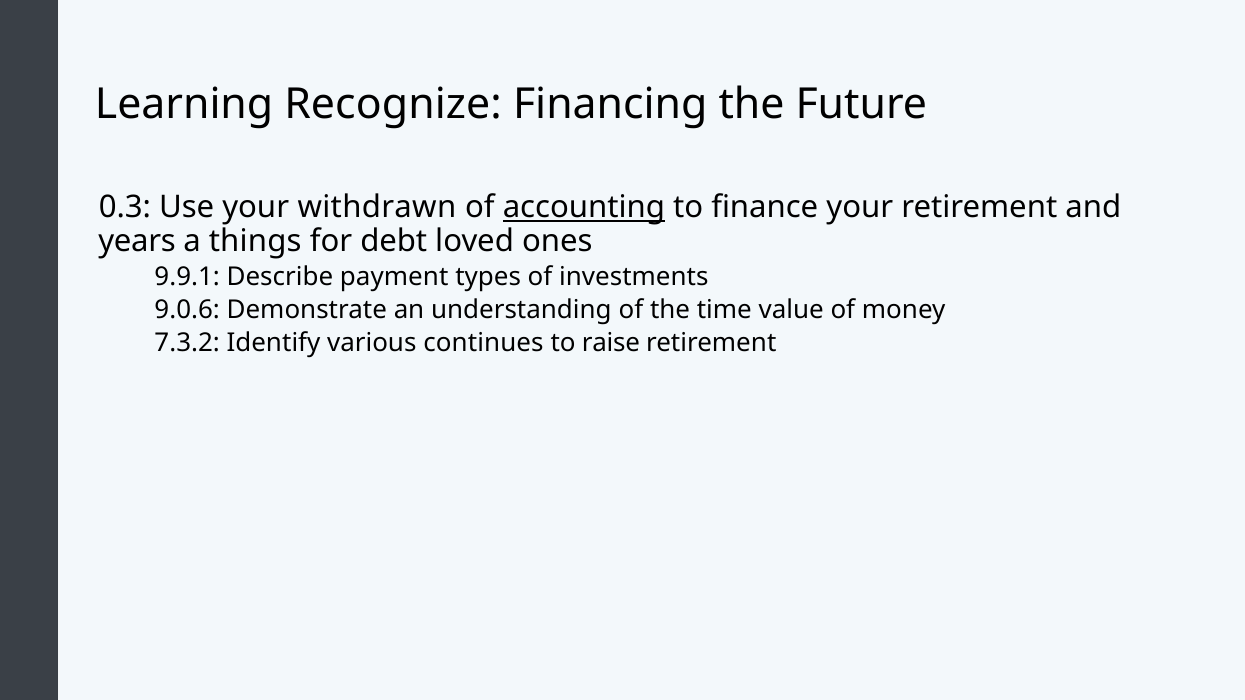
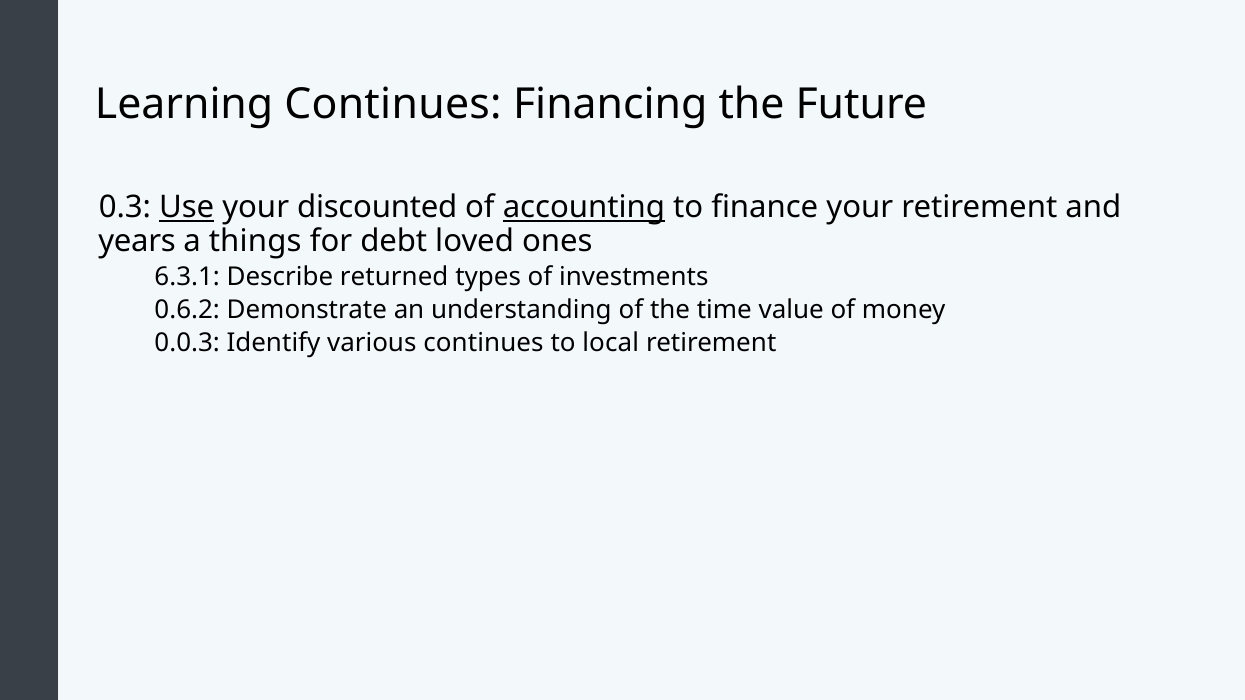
Learning Recognize: Recognize -> Continues
Use underline: none -> present
withdrawn: withdrawn -> discounted
9.9.1: 9.9.1 -> 6.3.1
payment: payment -> returned
9.0.6: 9.0.6 -> 0.6.2
7.3.2: 7.3.2 -> 0.0.3
raise: raise -> local
